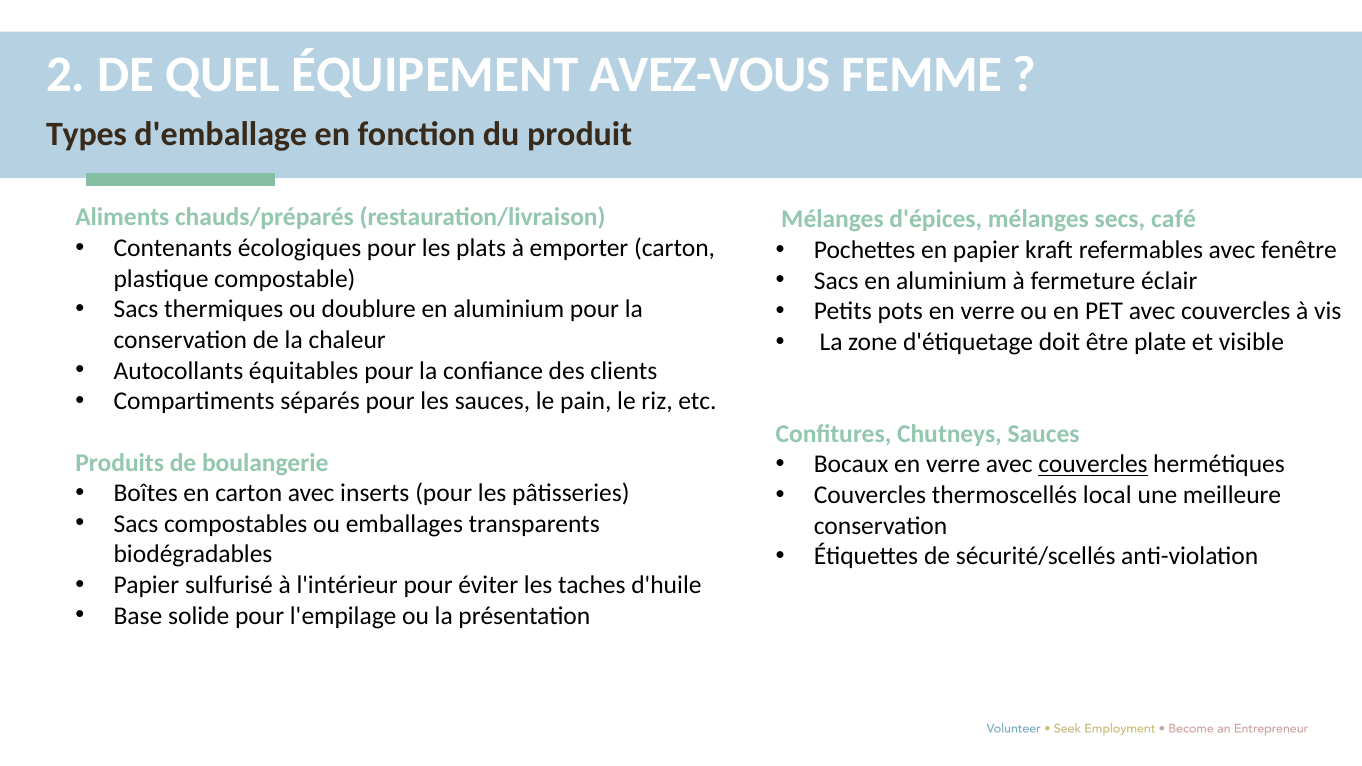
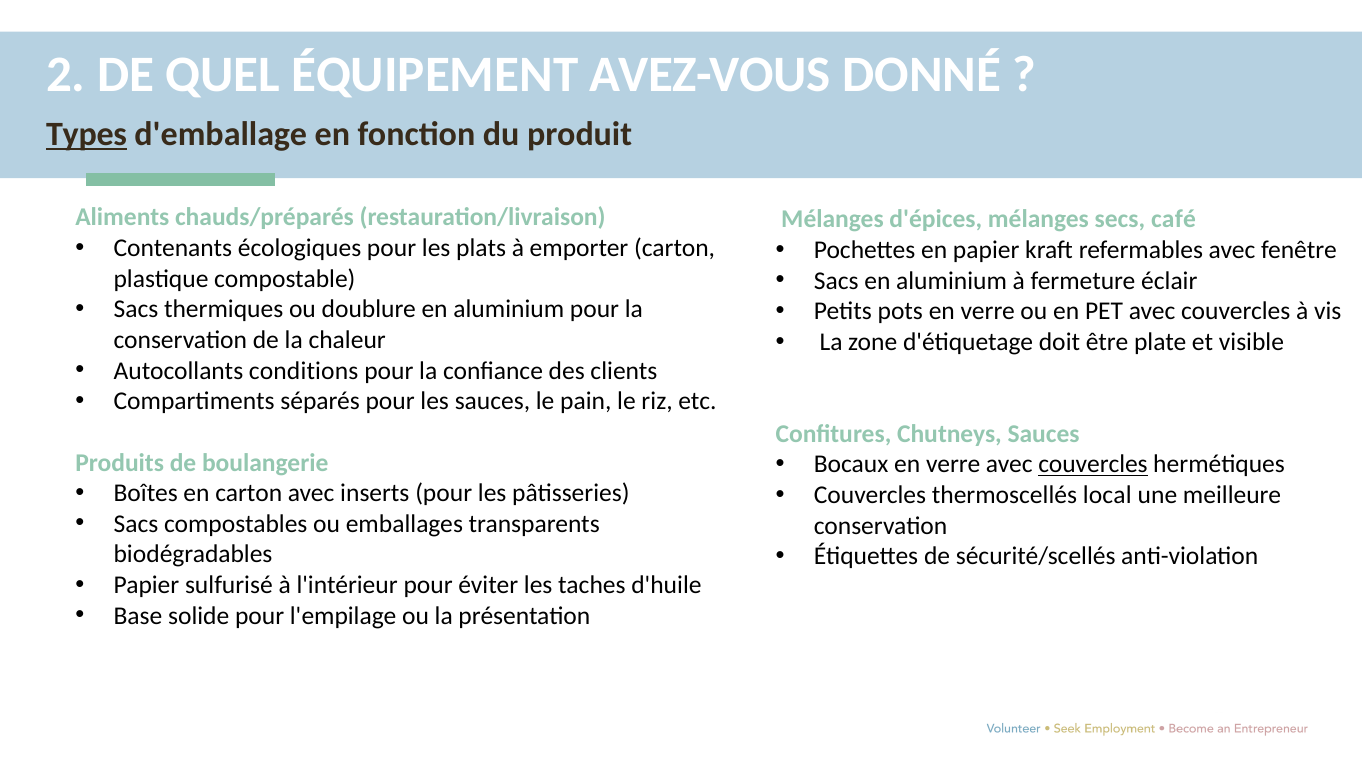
FEMME: FEMME -> DONNÉ
Types underline: none -> present
équitables: équitables -> conditions
